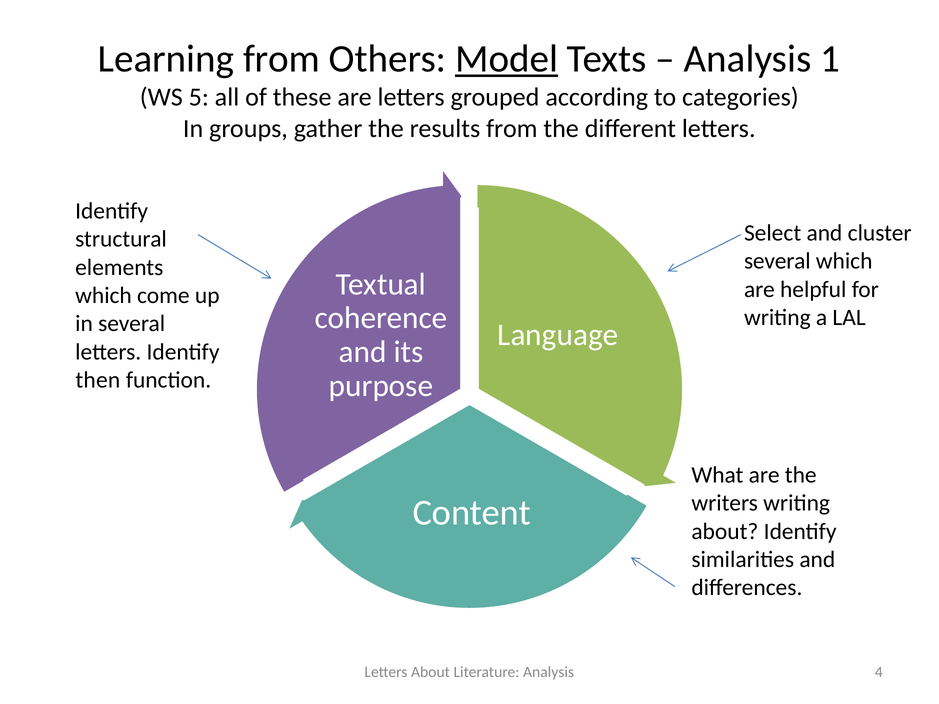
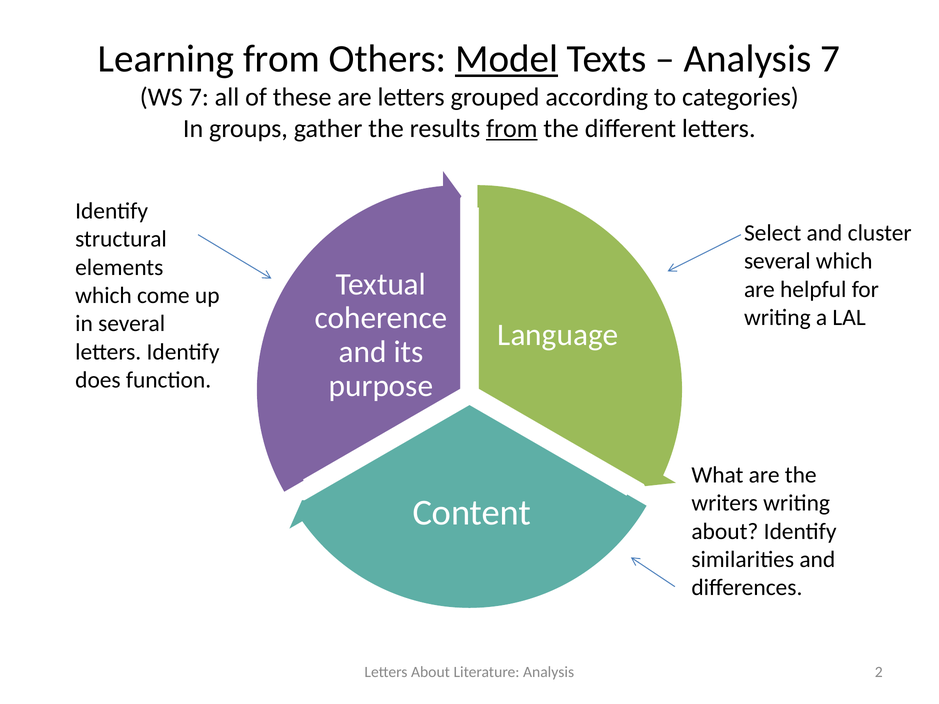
Analysis 1: 1 -> 7
WS 5: 5 -> 7
from at (512, 129) underline: none -> present
then: then -> does
4: 4 -> 2
